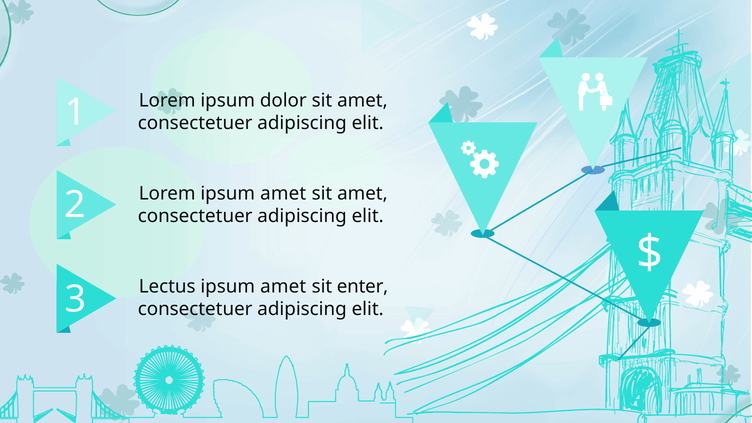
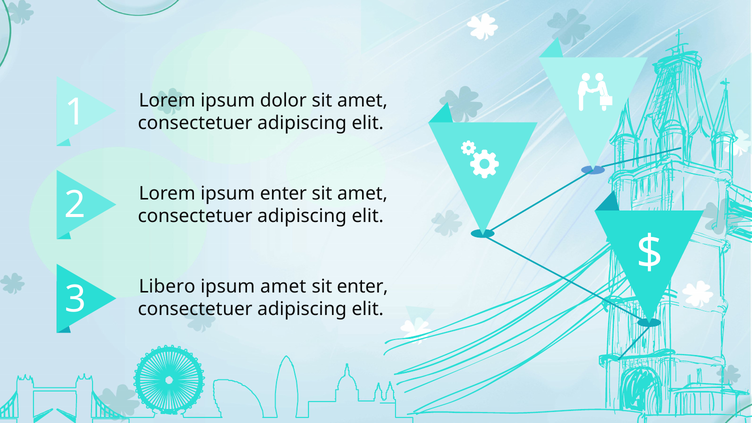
Lorem ipsum amet: amet -> enter
Lectus: Lectus -> Libero
